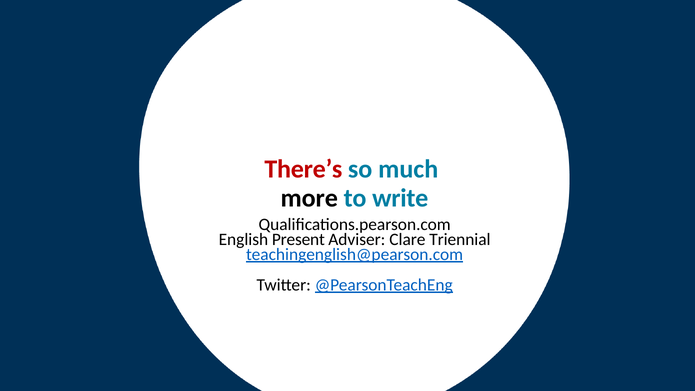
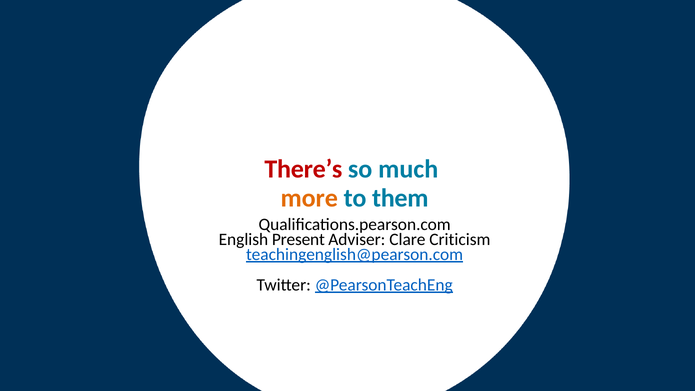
more colour: black -> orange
write: write -> them
Triennial: Triennial -> Criticism
